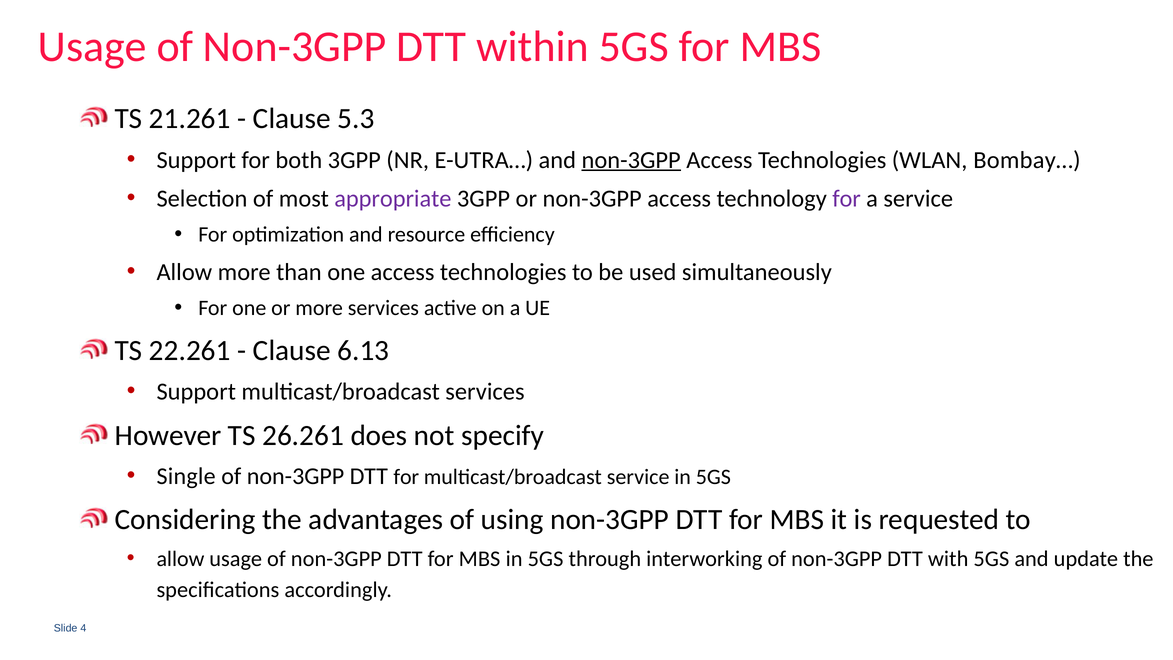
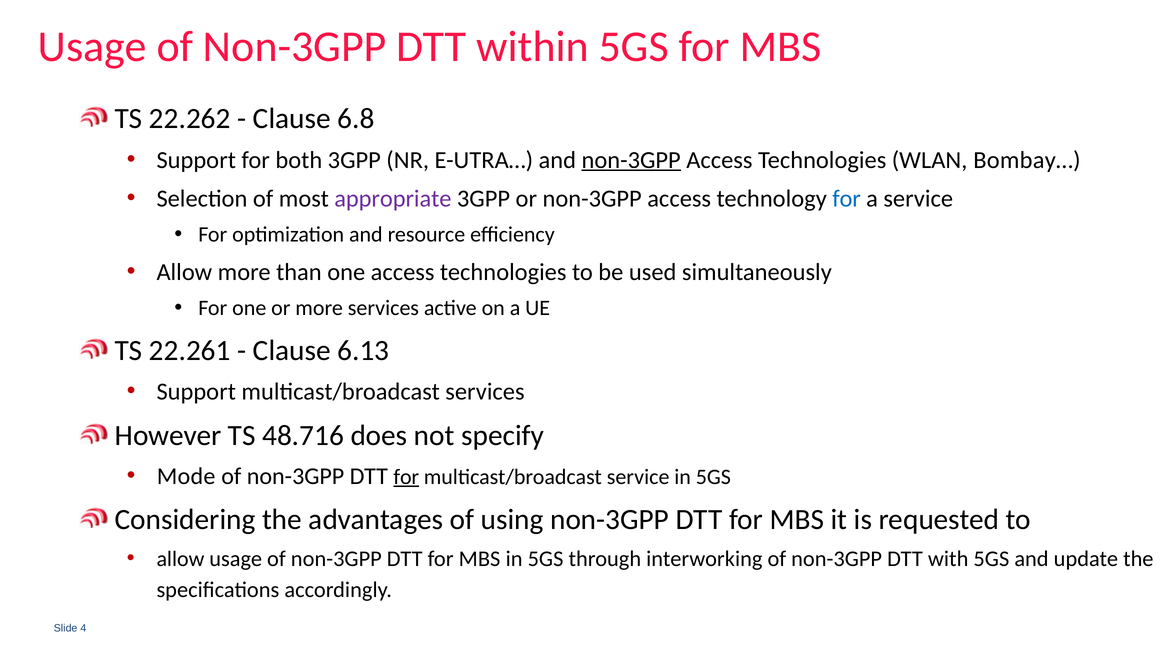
21.261: 21.261 -> 22.262
5.3: 5.3 -> 6.8
for at (847, 199) colour: purple -> blue
26.261: 26.261 -> 48.716
Single: Single -> Mode
for at (406, 477) underline: none -> present
